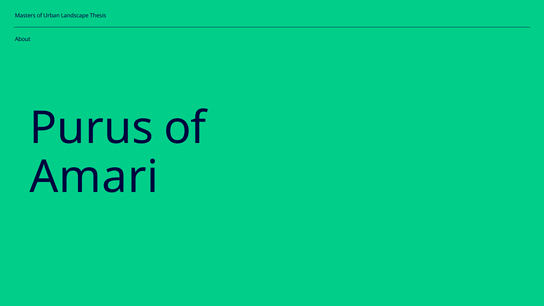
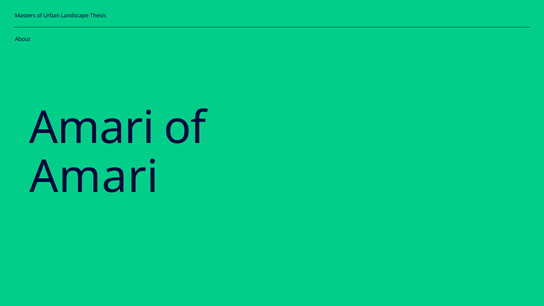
Purus at (92, 128): Purus -> Amari
